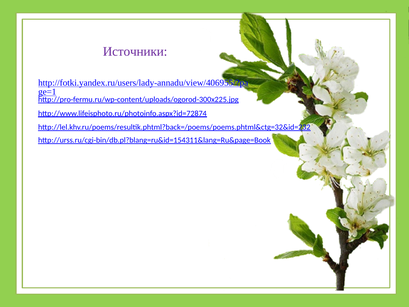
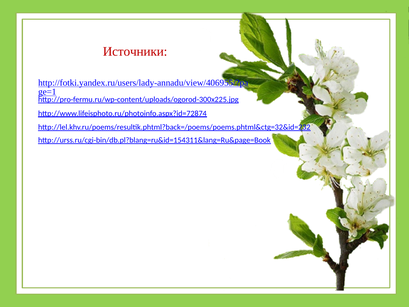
Источники colour: purple -> red
